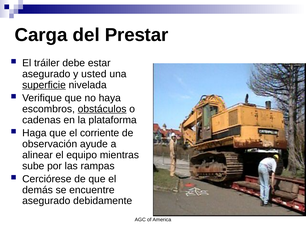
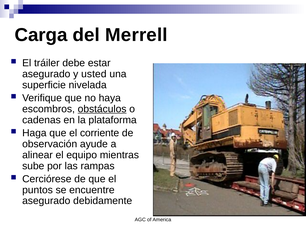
Prestar: Prestar -> Merrell
superficie underline: present -> none
demás: demás -> puntos
